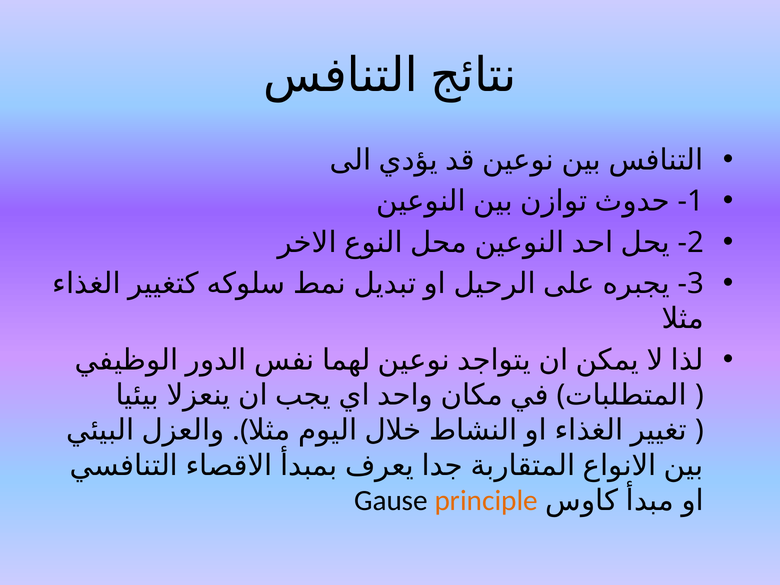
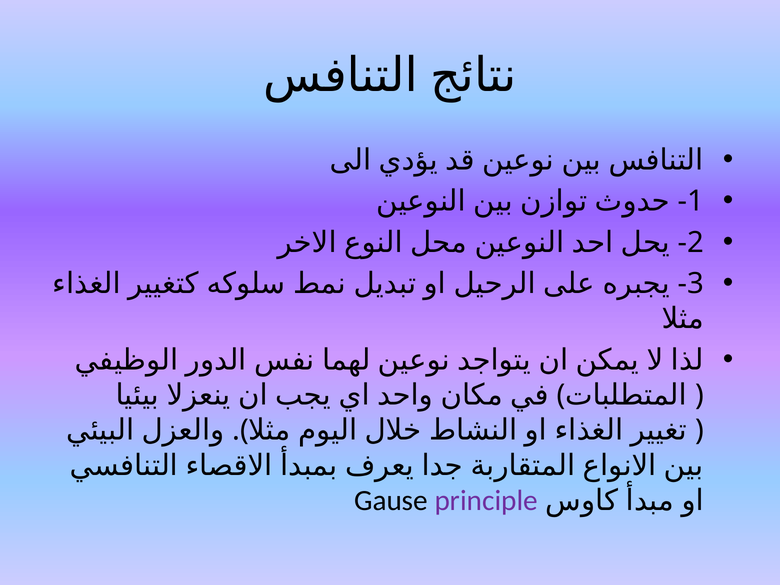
principle colour: orange -> purple
